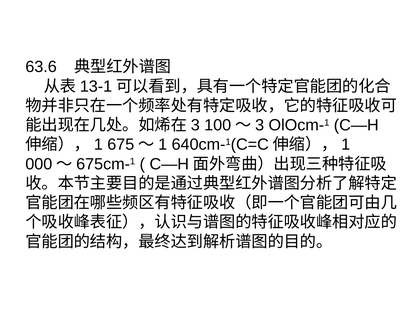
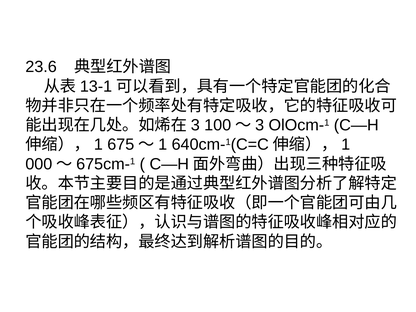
63.6: 63.6 -> 23.6
